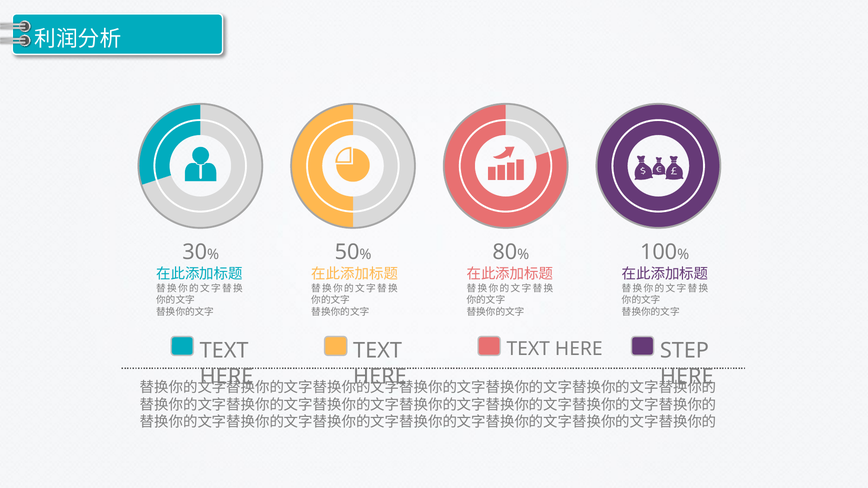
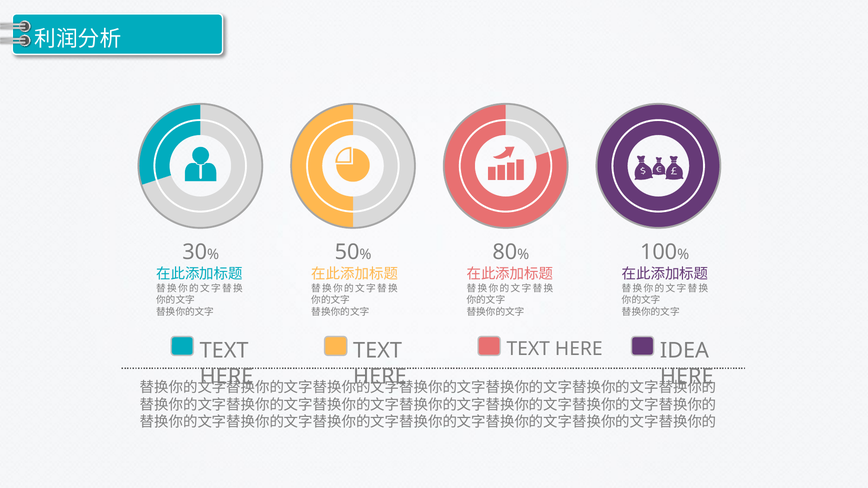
STEP: STEP -> IDEA
